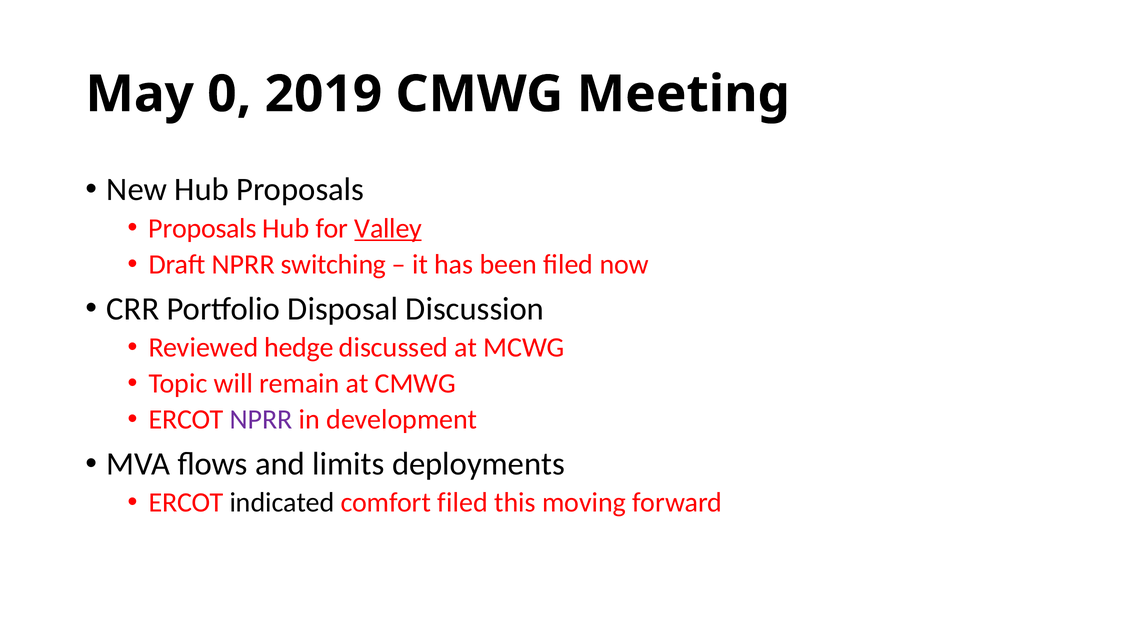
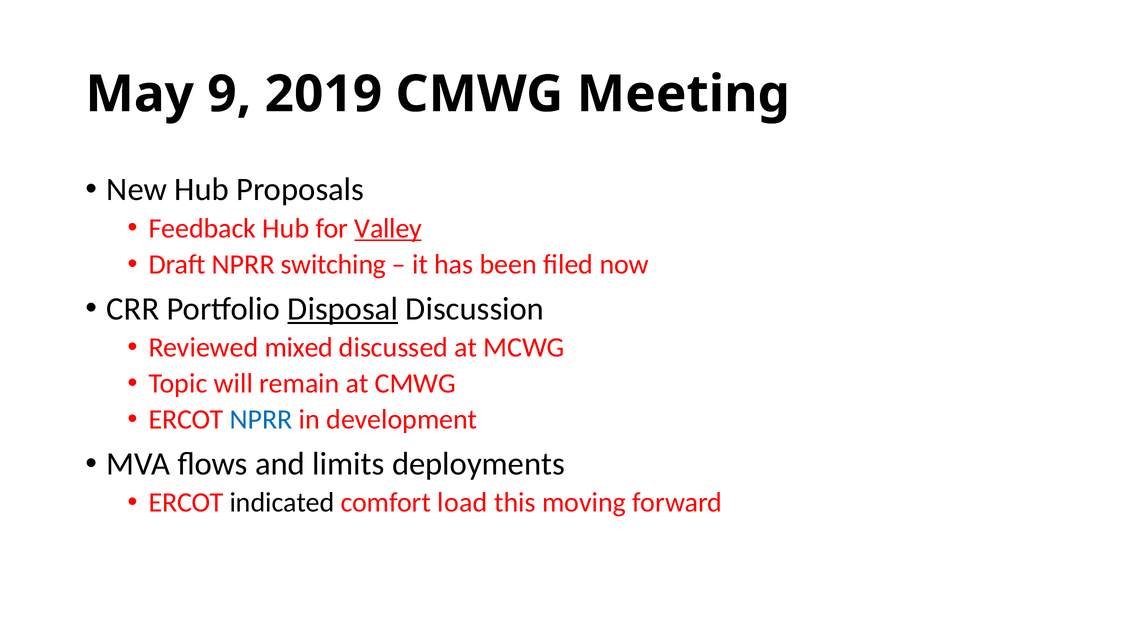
0: 0 -> 9
Proposals at (202, 228): Proposals -> Feedback
Disposal underline: none -> present
hedge: hedge -> mixed
NPRR at (261, 419) colour: purple -> blue
comfort filed: filed -> load
